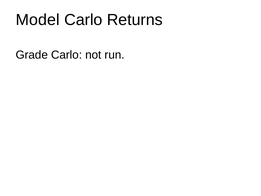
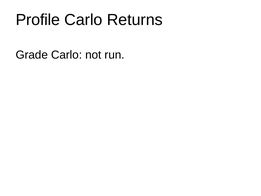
Model: Model -> Profile
